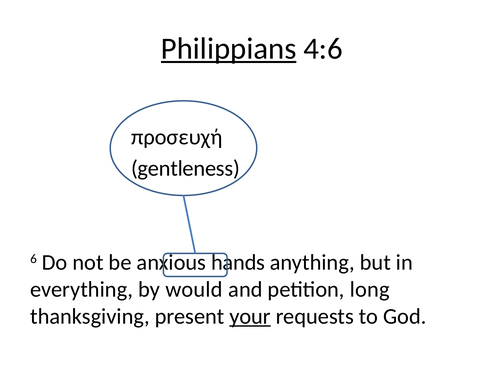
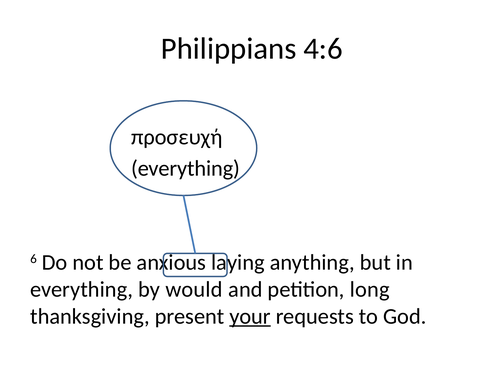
Philippians underline: present -> none
gentleness at (185, 168): gentleness -> everything
hands: hands -> laying
